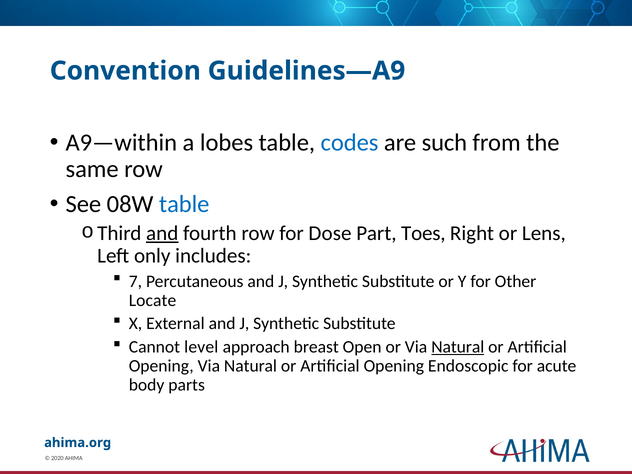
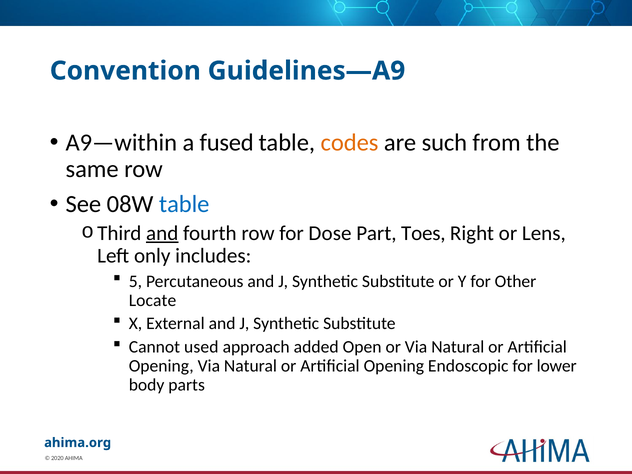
lobes: lobes -> fused
codes colour: blue -> orange
7: 7 -> 5
level: level -> used
breast: breast -> added
Natural at (458, 347) underline: present -> none
acute: acute -> lower
